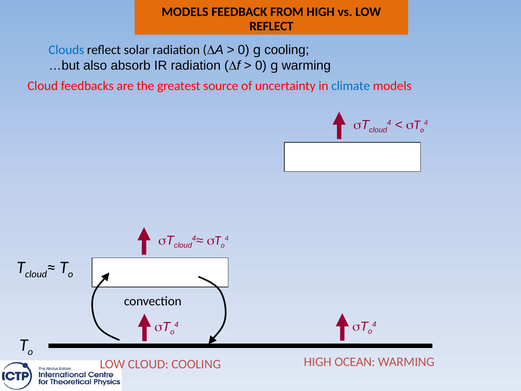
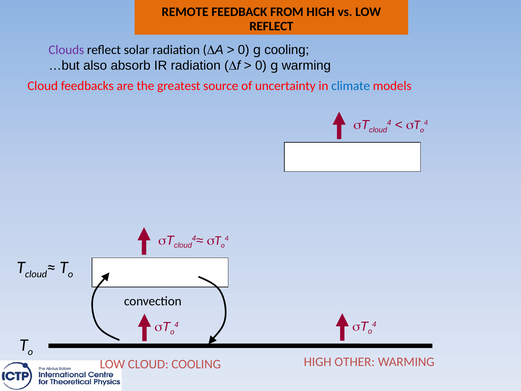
MODELS at (185, 12): MODELS -> REMOTE
Clouds colour: blue -> purple
OCEAN: OCEAN -> OTHER
